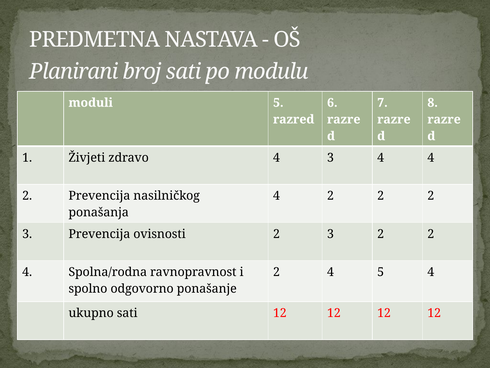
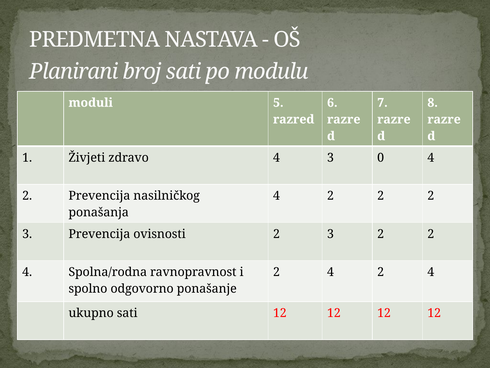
3 4: 4 -> 0
2 4 5: 5 -> 2
